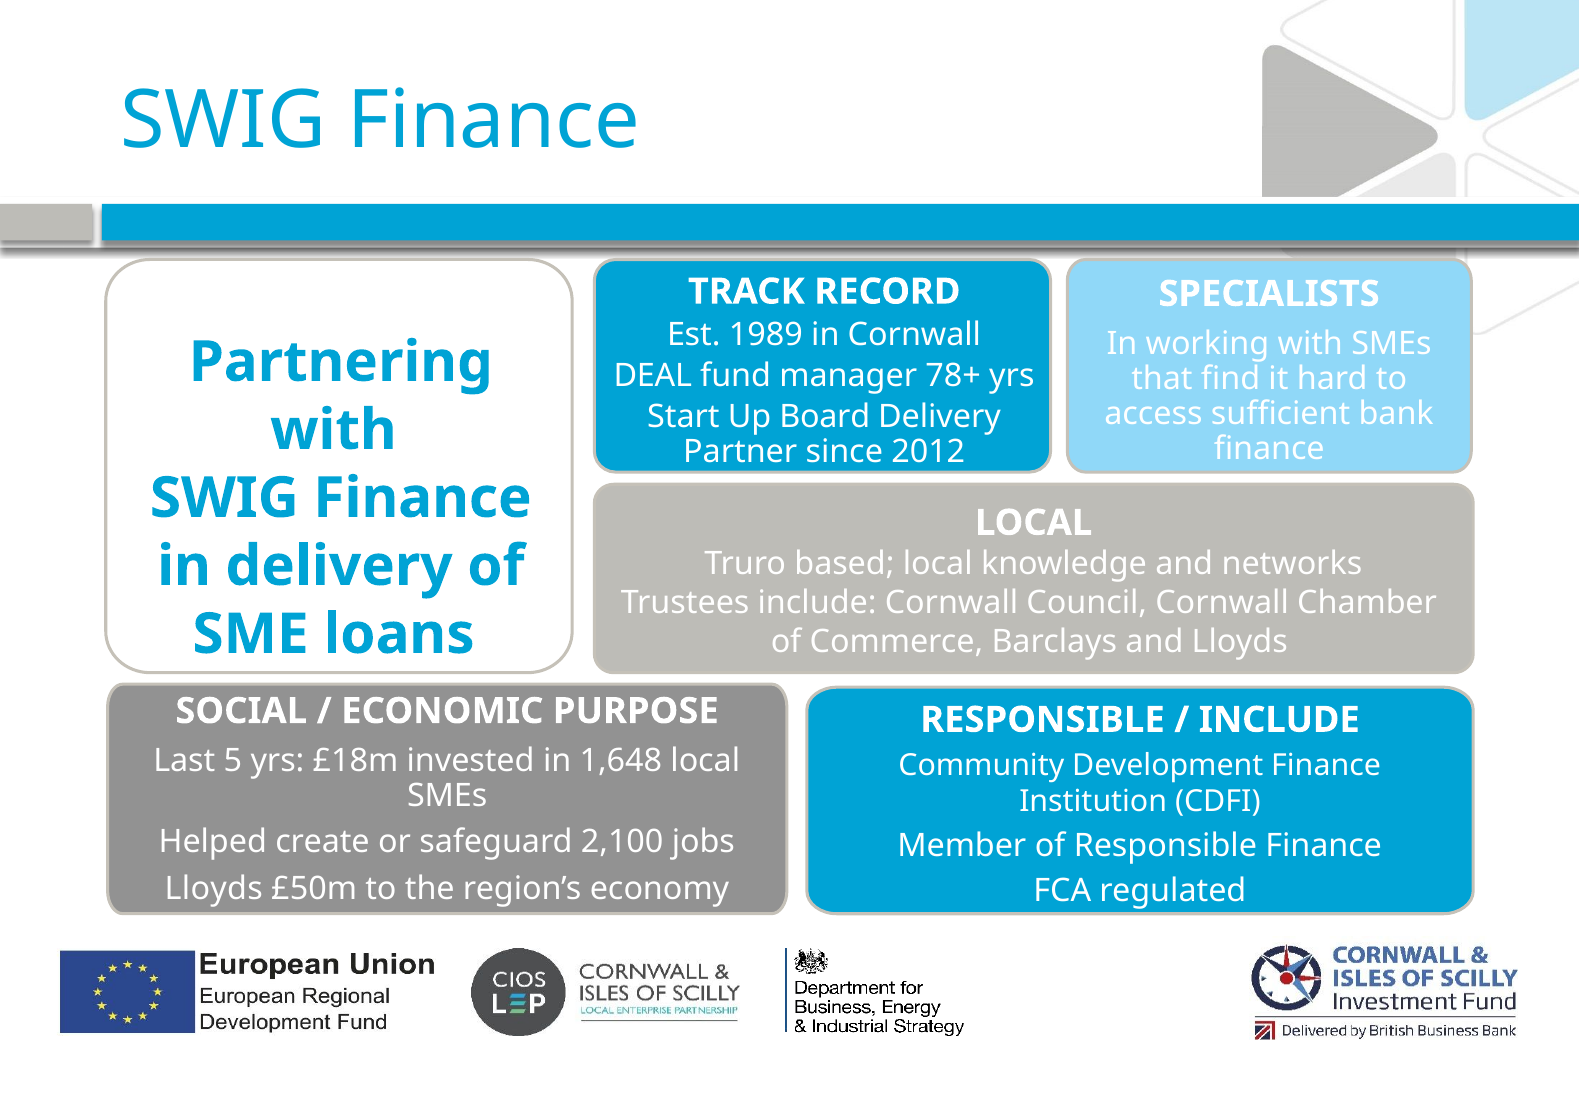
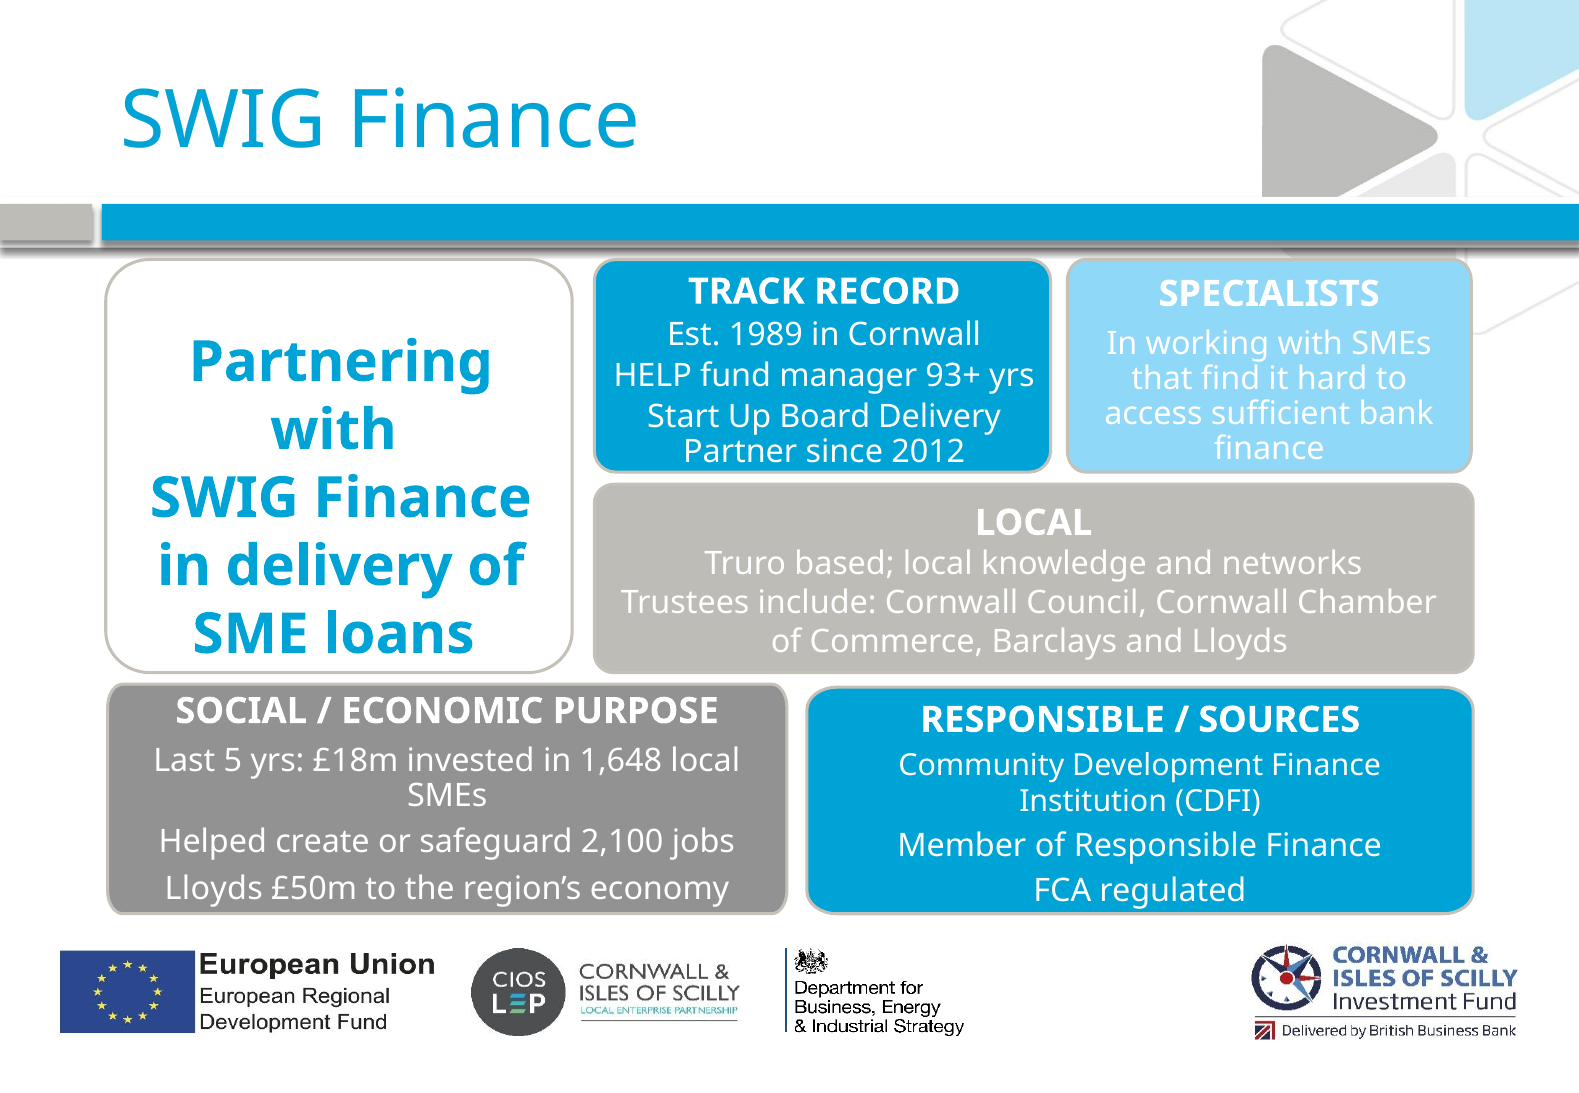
DEAL: DEAL -> HELP
78+: 78+ -> 93+
INCLUDE at (1279, 720): INCLUDE -> SOURCES
